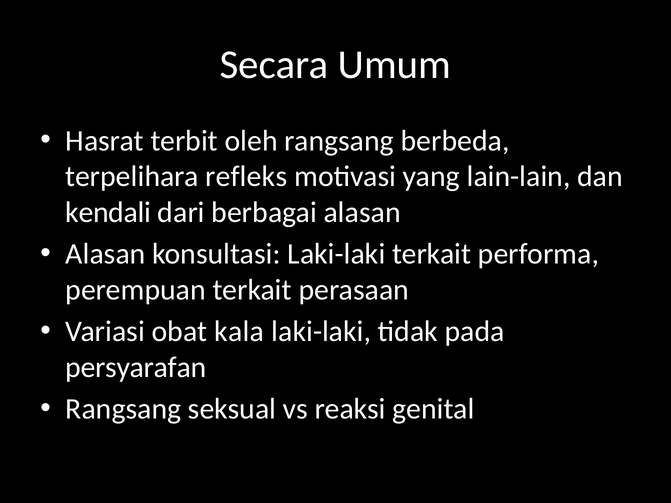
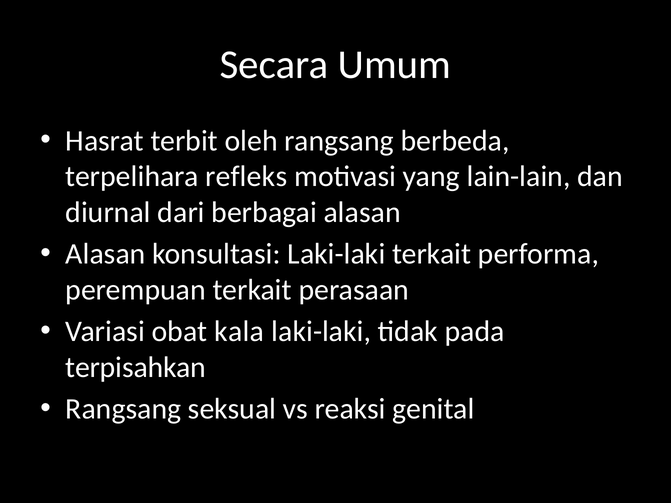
kendali: kendali -> diurnal
persyarafan: persyarafan -> terpisahkan
